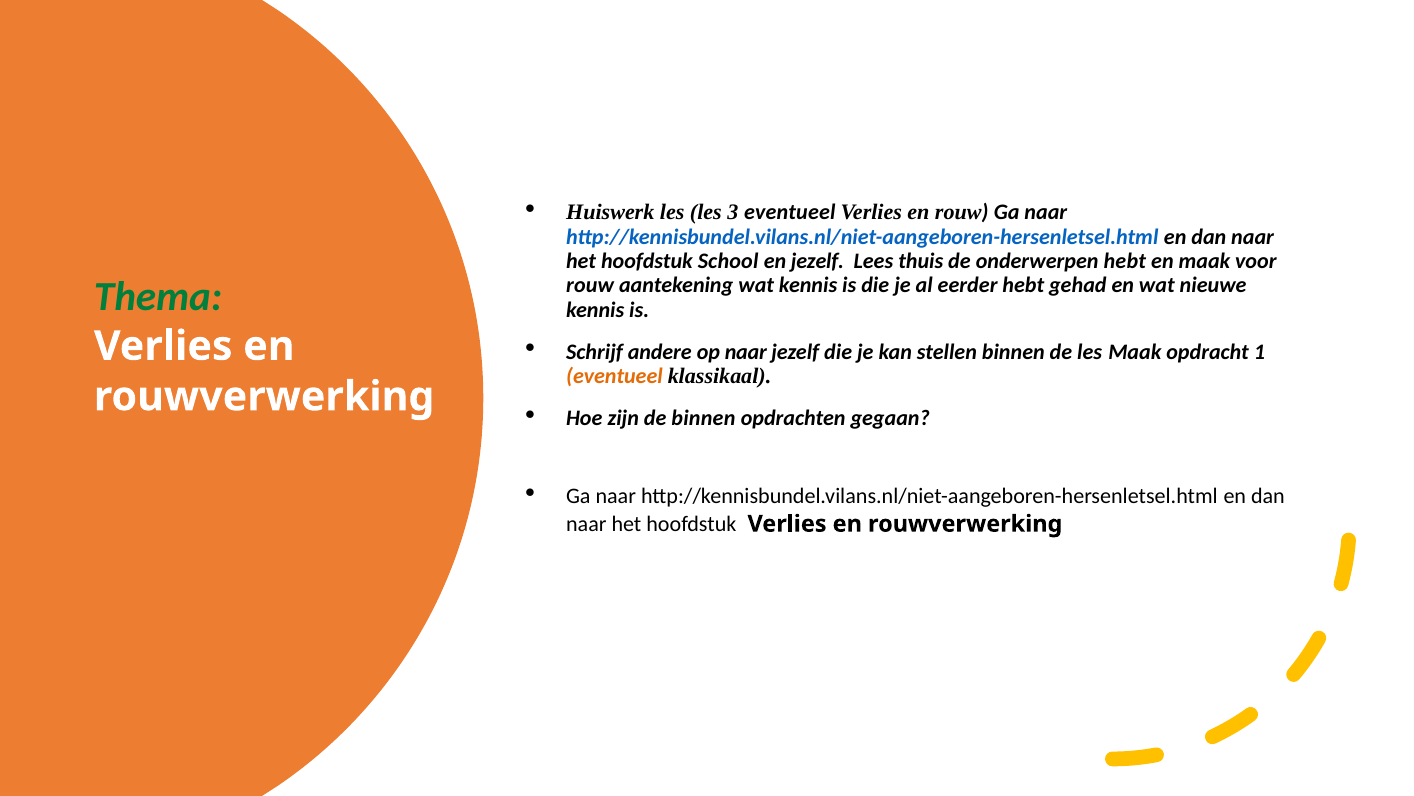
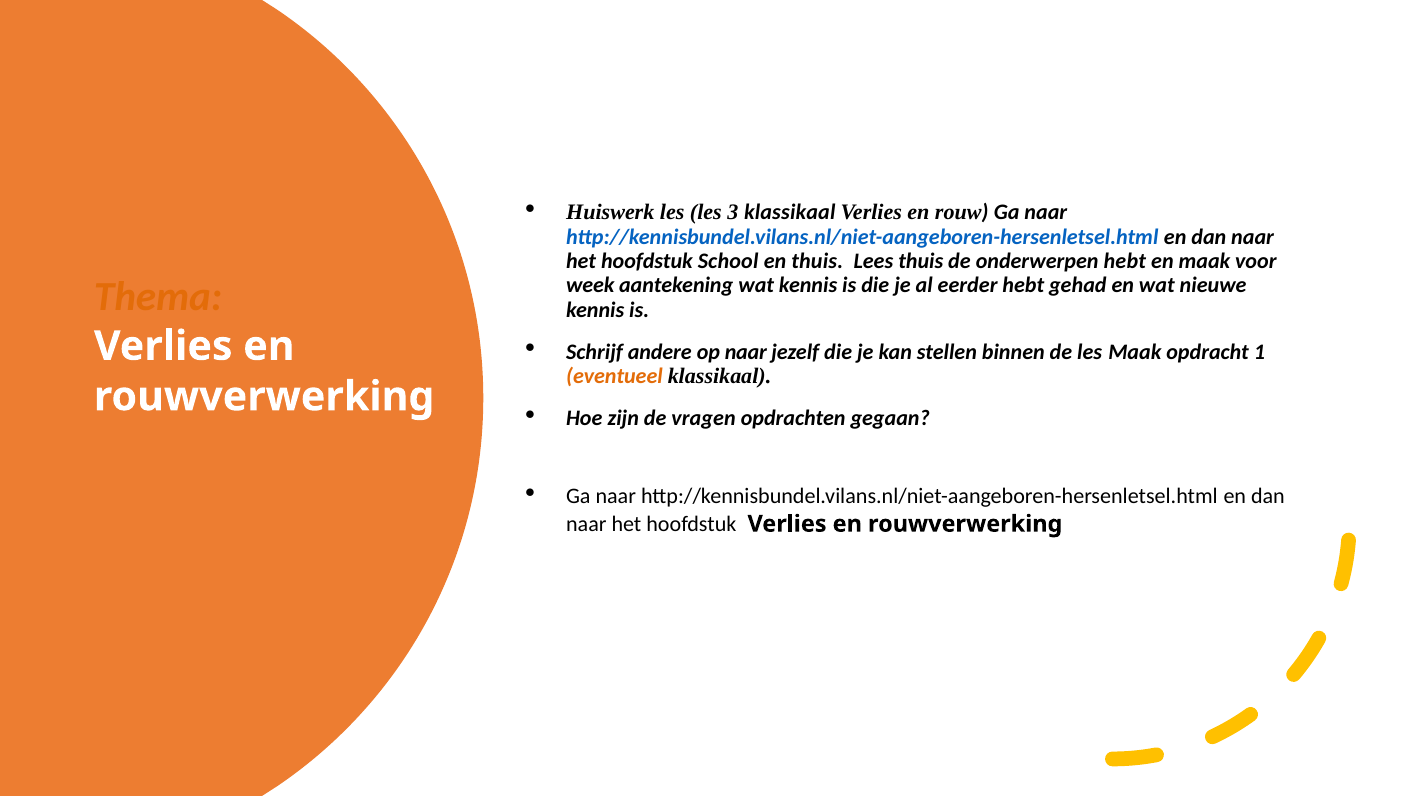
3 eventueel: eventueel -> klassikaal
en jezelf: jezelf -> thuis
rouw at (590, 285): rouw -> week
Thema colour: green -> orange
de binnen: binnen -> vragen
